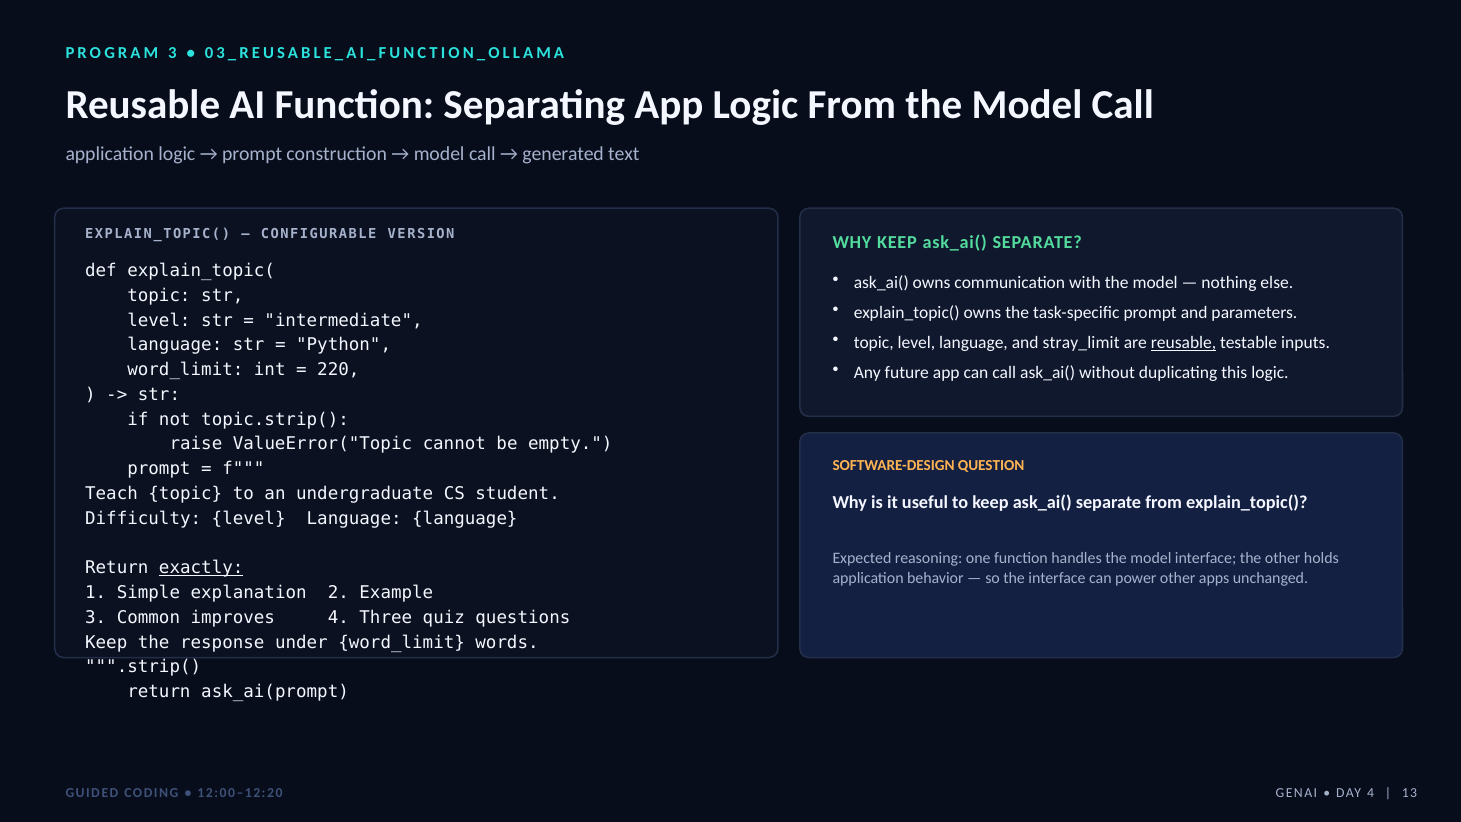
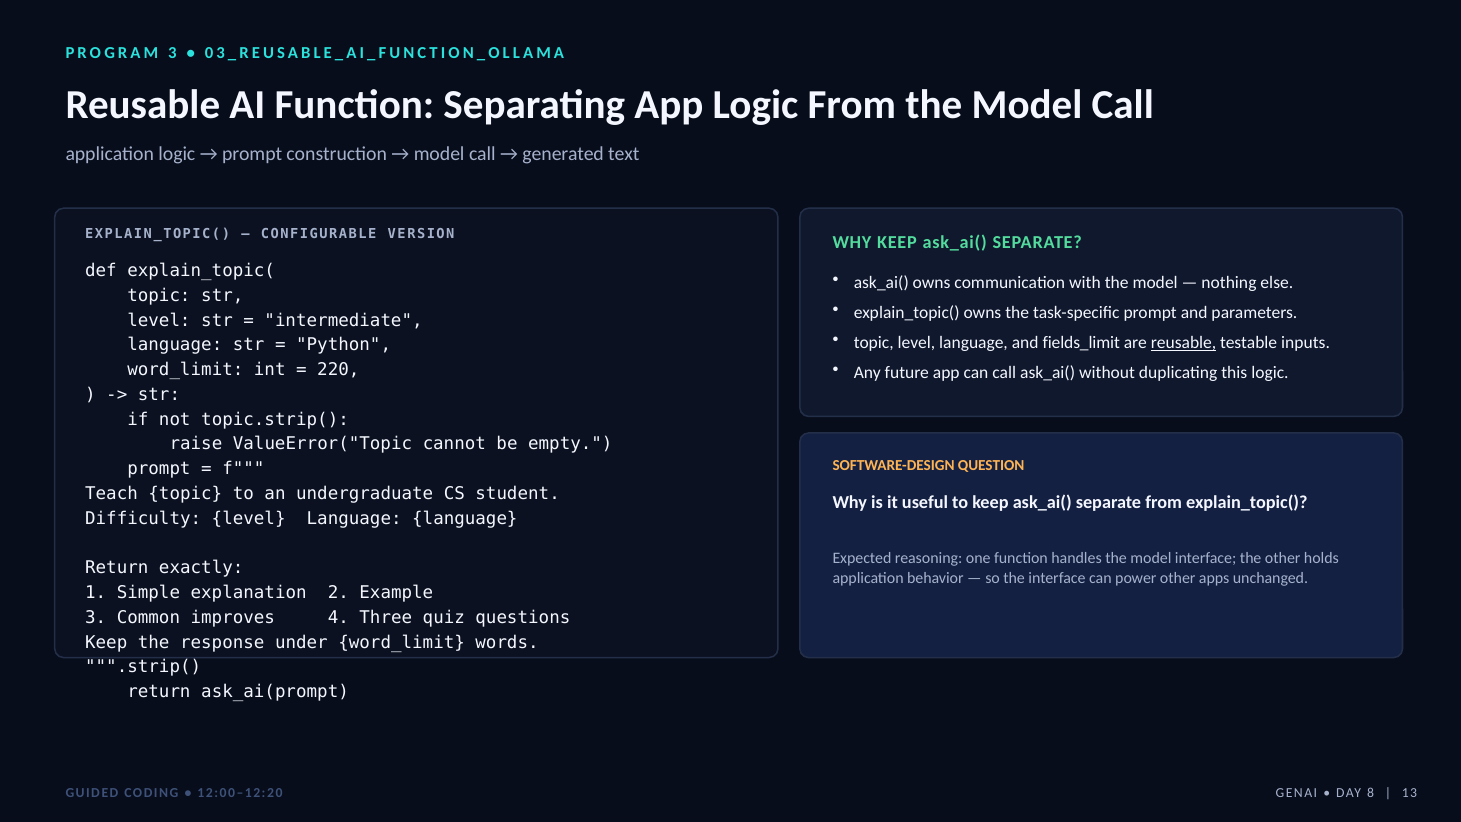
stray_limit: stray_limit -> fields_limit
exactly underline: present -> none
DAY 4: 4 -> 8
